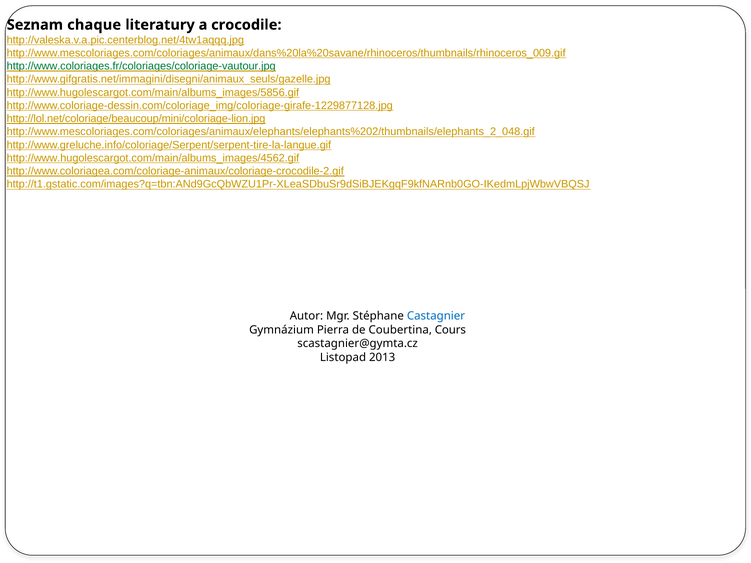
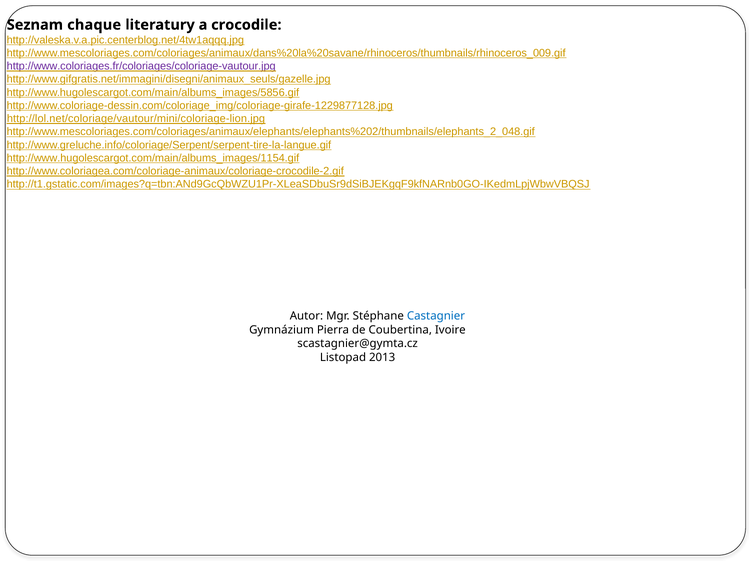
http://www.coloriages.fr/coloriages/coloriage-vautour.jpg colour: green -> purple
http://lol.net/coloriage/beaucoup/mini/coloriage-lion.jpg: http://lol.net/coloriage/beaucoup/mini/coloriage-lion.jpg -> http://lol.net/coloriage/vautour/mini/coloriage-lion.jpg
http://www.hugolescargot.com/main/albums_images/4562.gif: http://www.hugolescargot.com/main/albums_images/4562.gif -> http://www.hugolescargot.com/main/albums_images/1154.gif
Cours: Cours -> Ivoire
